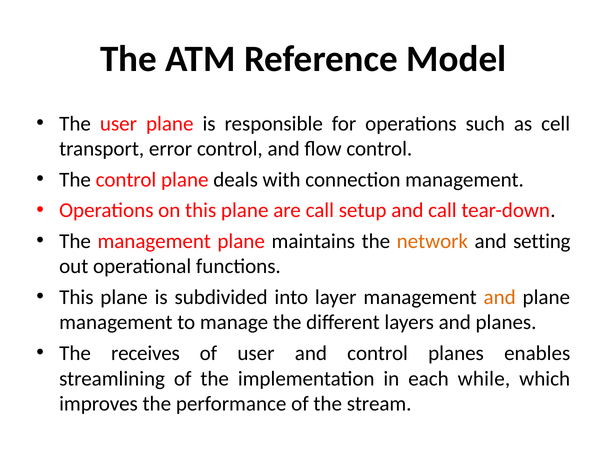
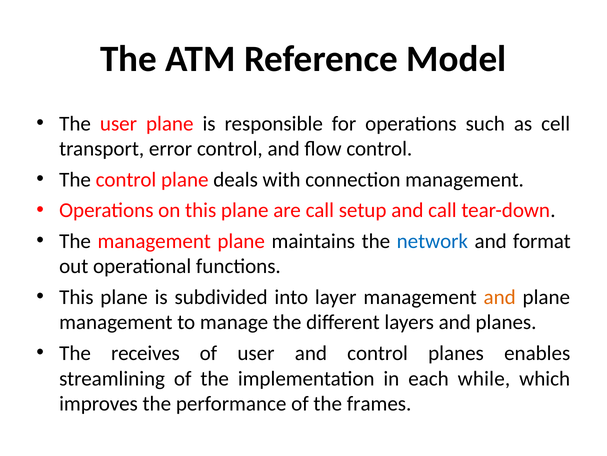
network colour: orange -> blue
setting: setting -> format
stream: stream -> frames
